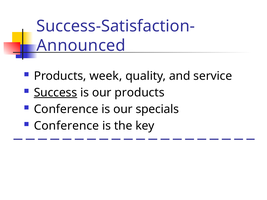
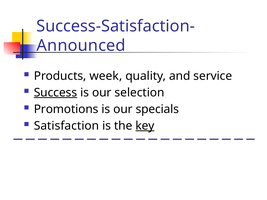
our products: products -> selection
Conference at (66, 109): Conference -> Promotions
Conference at (66, 126): Conference -> Satisfaction
key underline: none -> present
